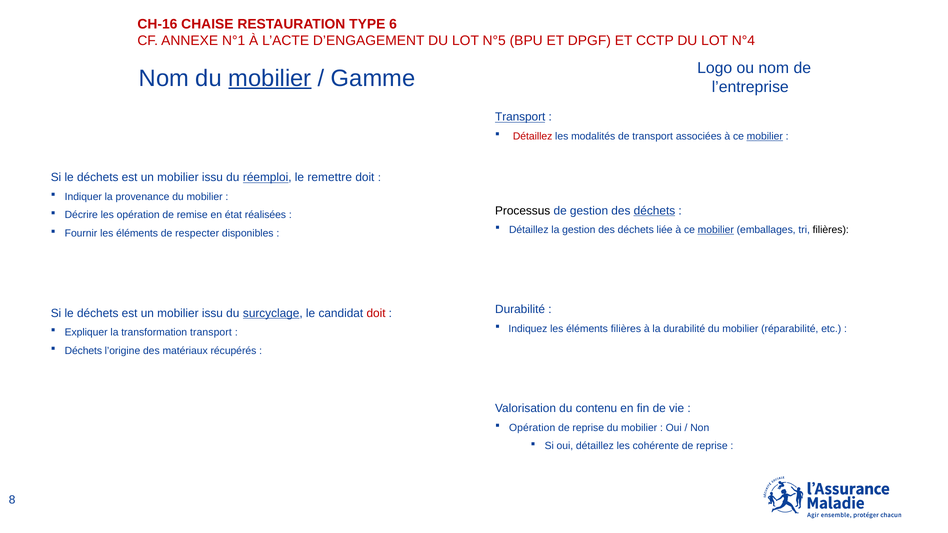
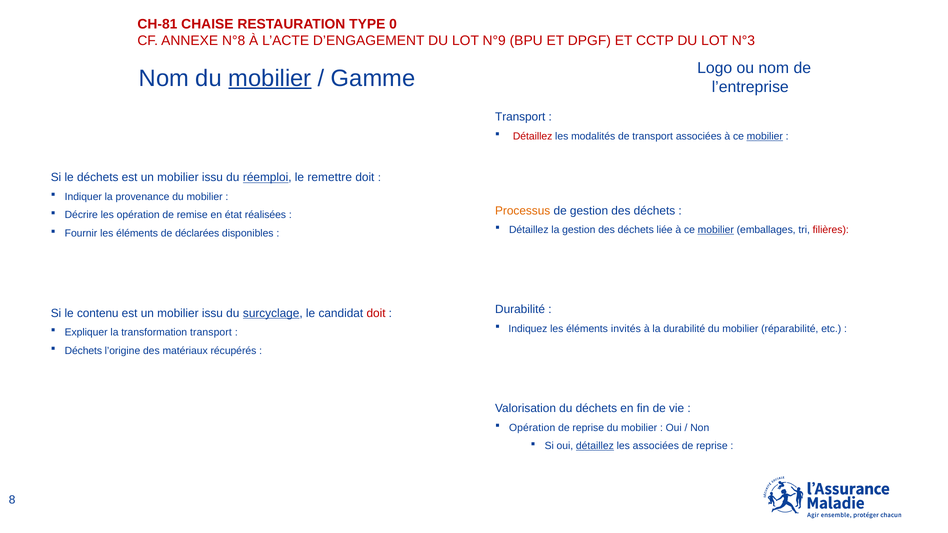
CH-16: CH-16 -> CH-81
6: 6 -> 0
N°1: N°1 -> N°8
N°5: N°5 -> N°9
N°4: N°4 -> N°3
Transport at (520, 117) underline: present -> none
Processus colour: black -> orange
déchets at (654, 211) underline: present -> none
filières at (831, 230) colour: black -> red
respecter: respecter -> déclarées
déchets at (98, 313): déchets -> contenu
éléments filières: filières -> invités
du contenu: contenu -> déchets
détaillez at (595, 446) underline: none -> present
les cohérente: cohérente -> associées
